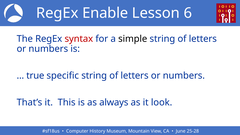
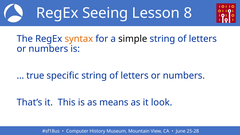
Enable: Enable -> Seeing
6: 6 -> 8
syntax colour: red -> orange
always: always -> means
